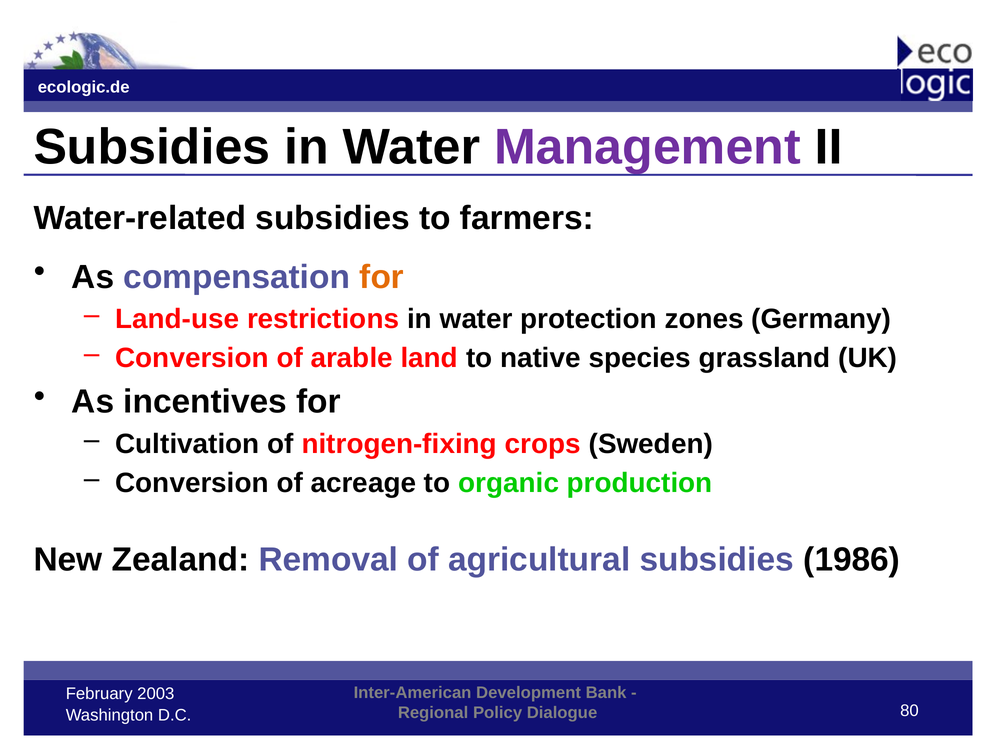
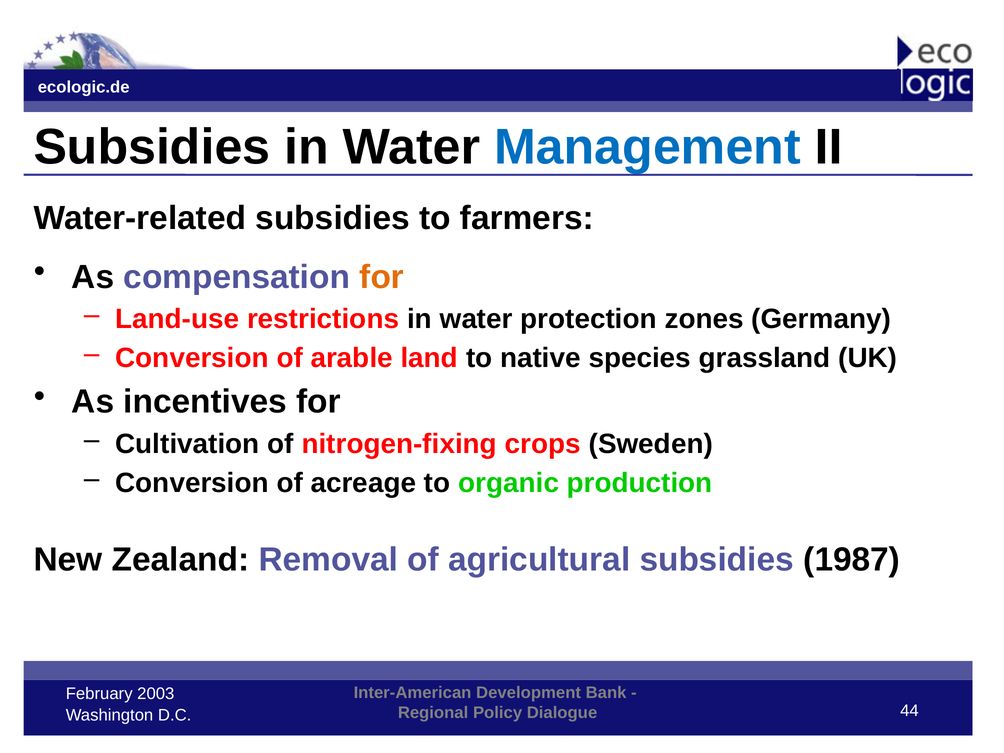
Management colour: purple -> blue
1986: 1986 -> 1987
80: 80 -> 44
